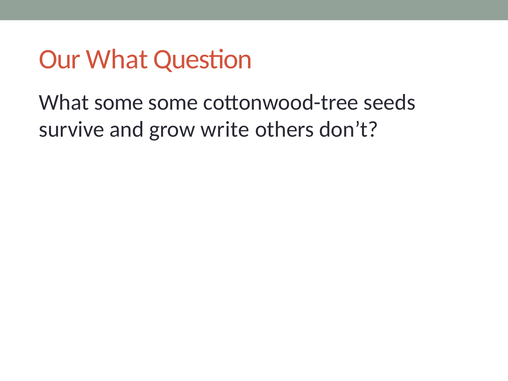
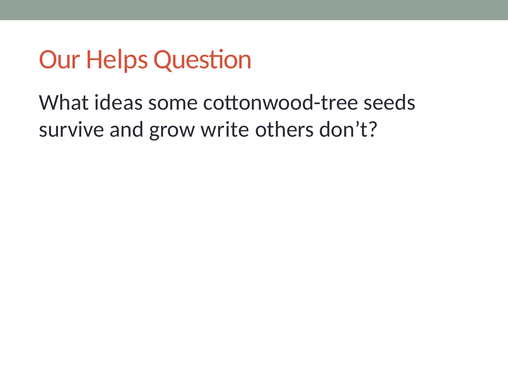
Our What: What -> Helps
What some: some -> ideas
